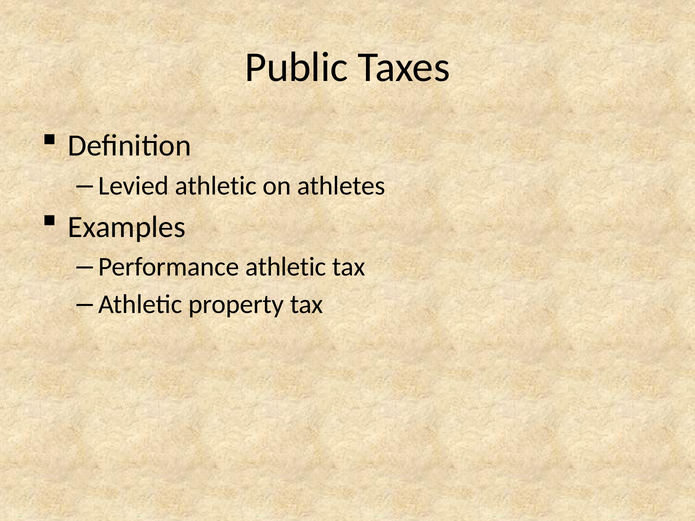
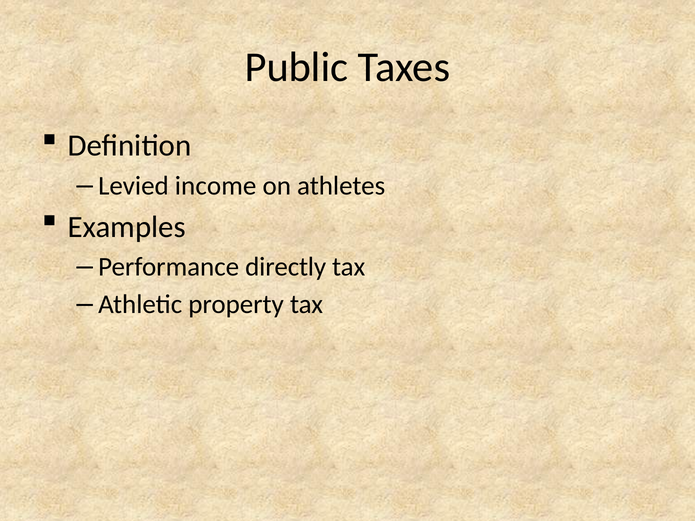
Levied athletic: athletic -> income
Performance athletic: athletic -> directly
